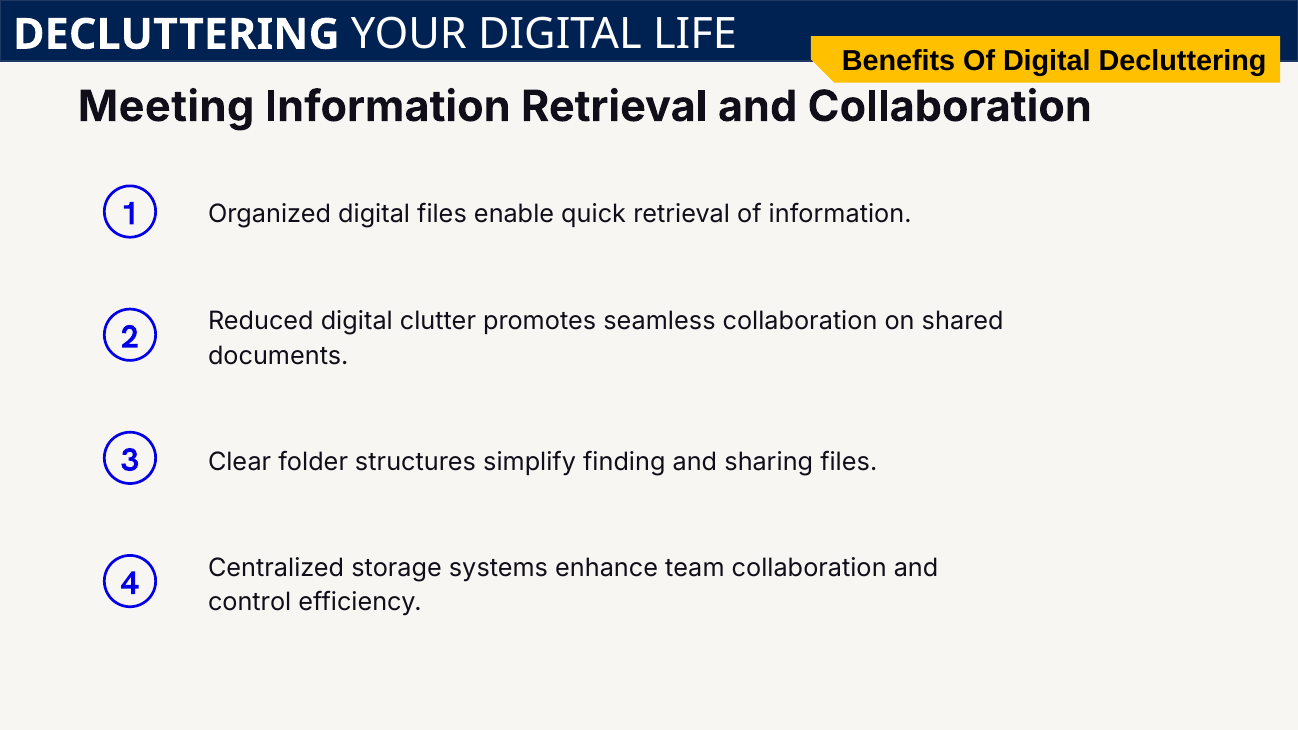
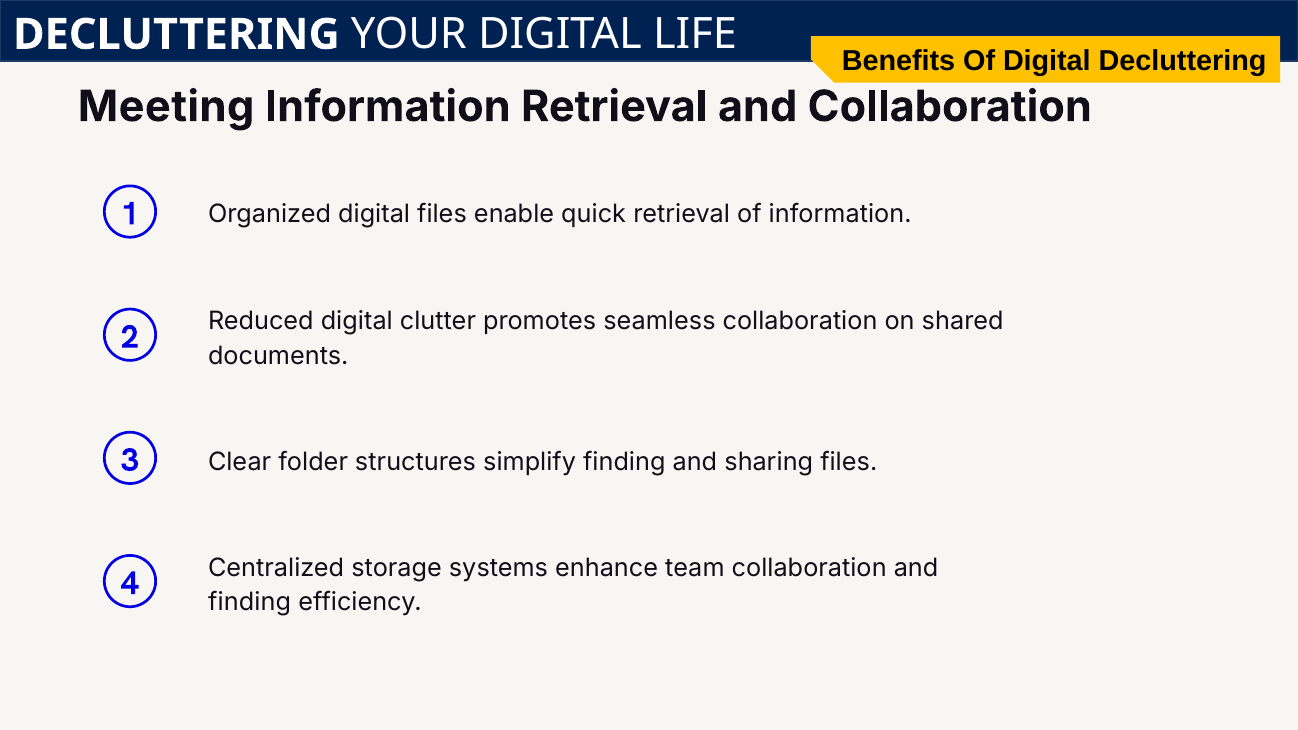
control at (250, 603): control -> finding
